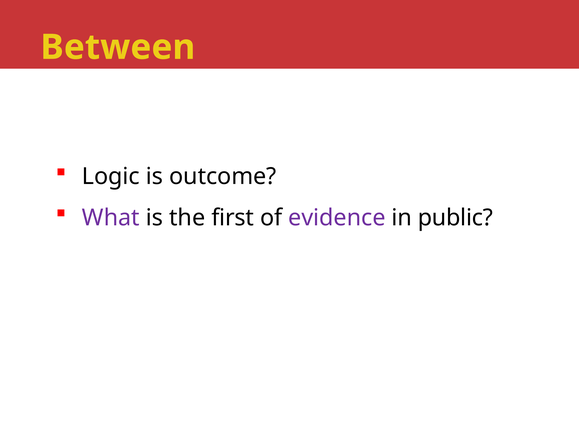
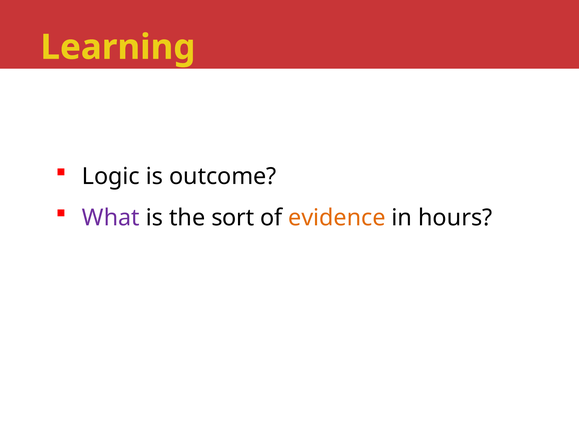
Between: Between -> Learning
first: first -> sort
evidence colour: purple -> orange
public: public -> hours
